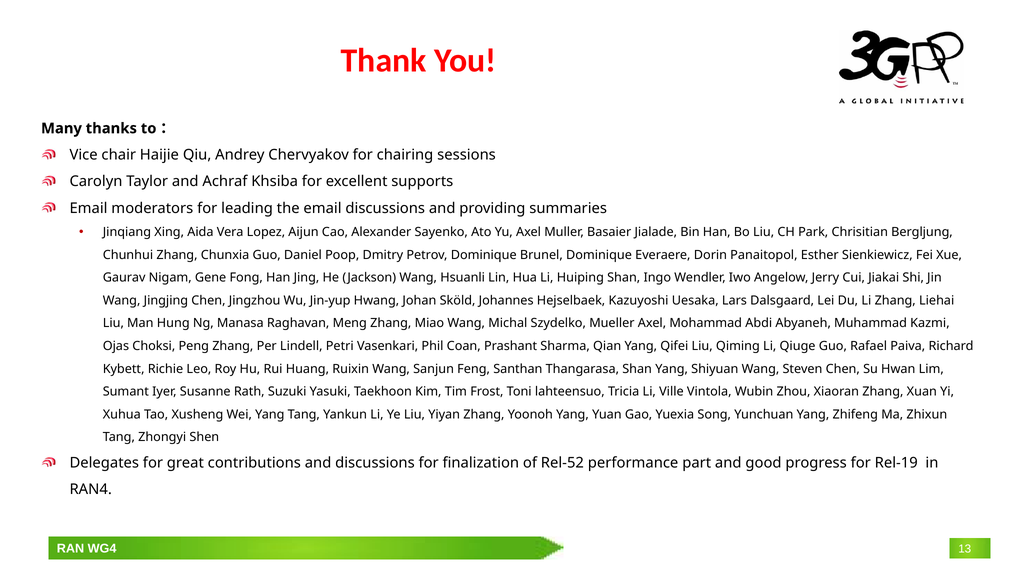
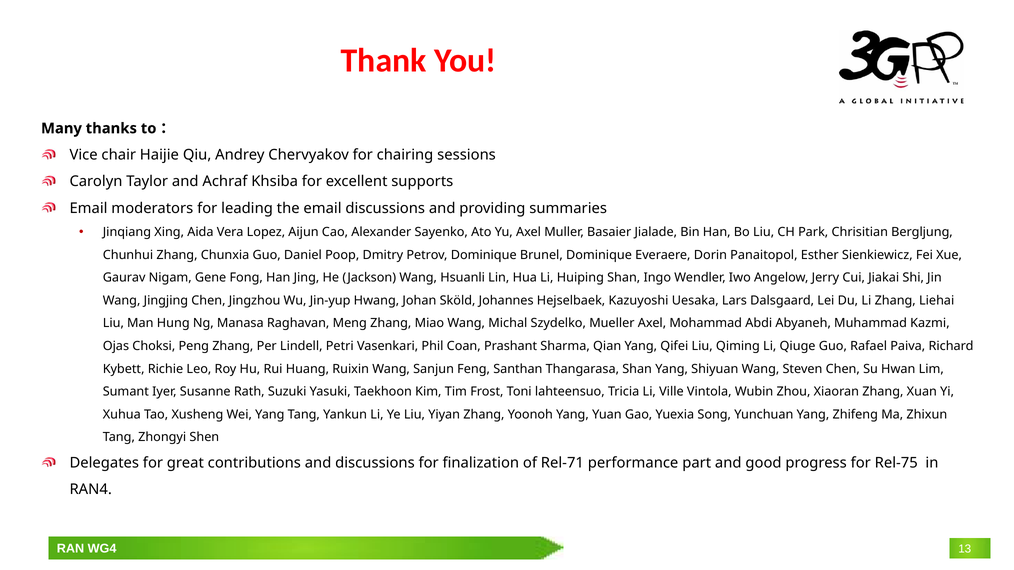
Rel-52: Rel-52 -> Rel-71
Rel-19: Rel-19 -> Rel-75
